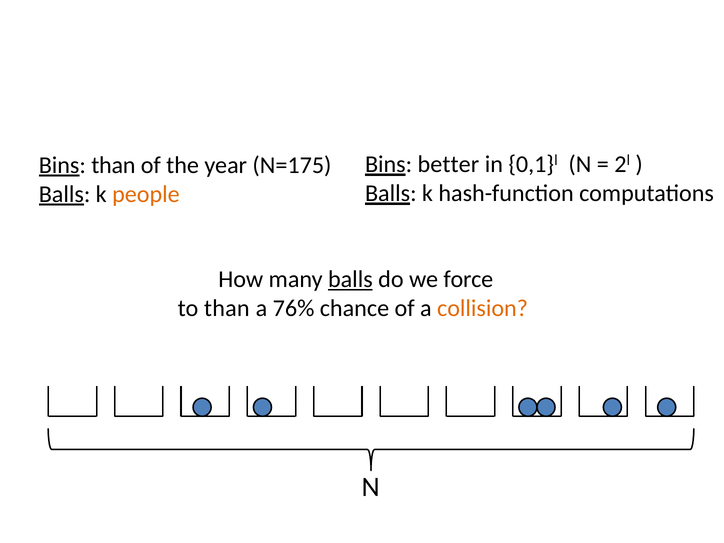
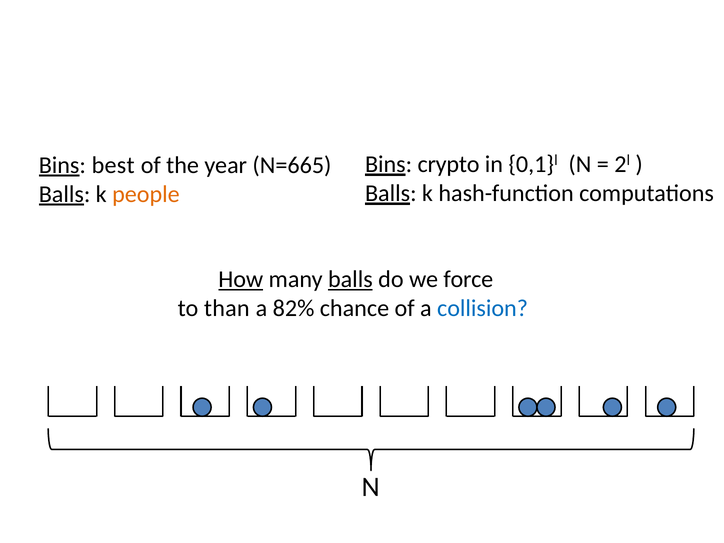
better: better -> crypto
Bins than: than -> best
N=175: N=175 -> N=665
How underline: none -> present
76%: 76% -> 82%
collision colour: orange -> blue
